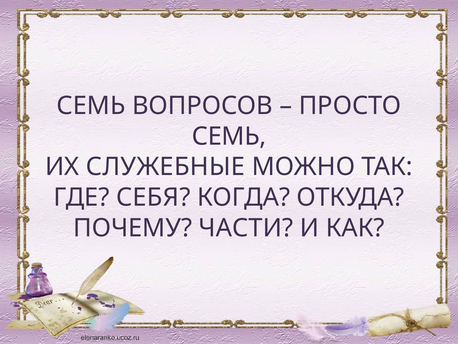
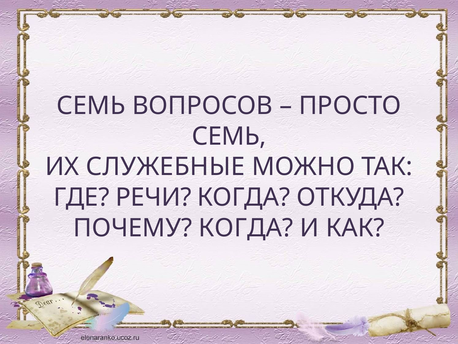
СЕБЯ: СЕБЯ -> РЕЧИ
ПОЧЕМУ ЧАСТИ: ЧАСТИ -> КОГДА
